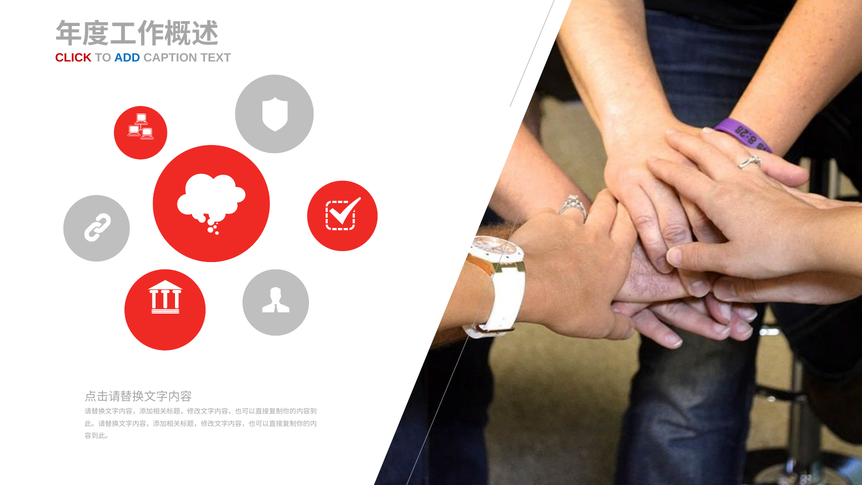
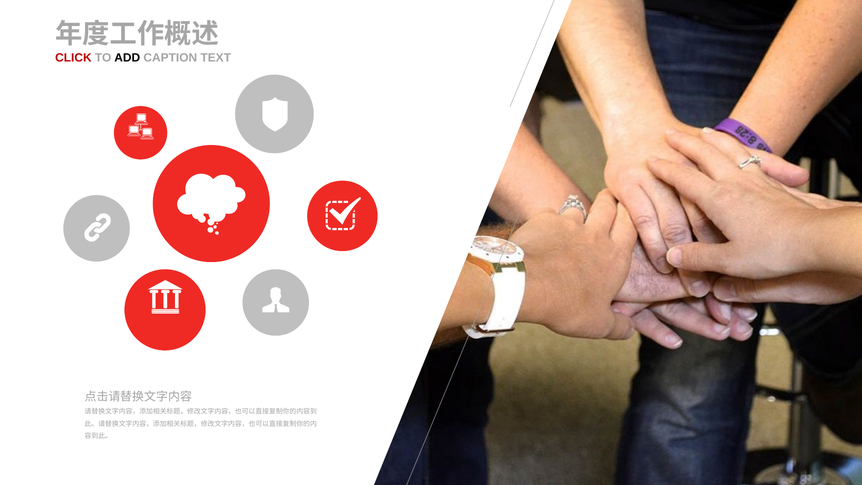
ADD colour: blue -> black
